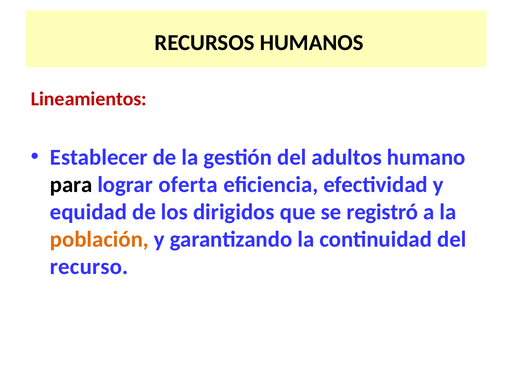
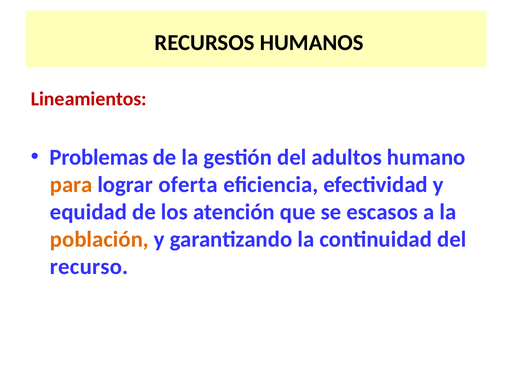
Establecer: Establecer -> Problemas
para colour: black -> orange
dirigidos: dirigidos -> atención
registró: registró -> escasos
